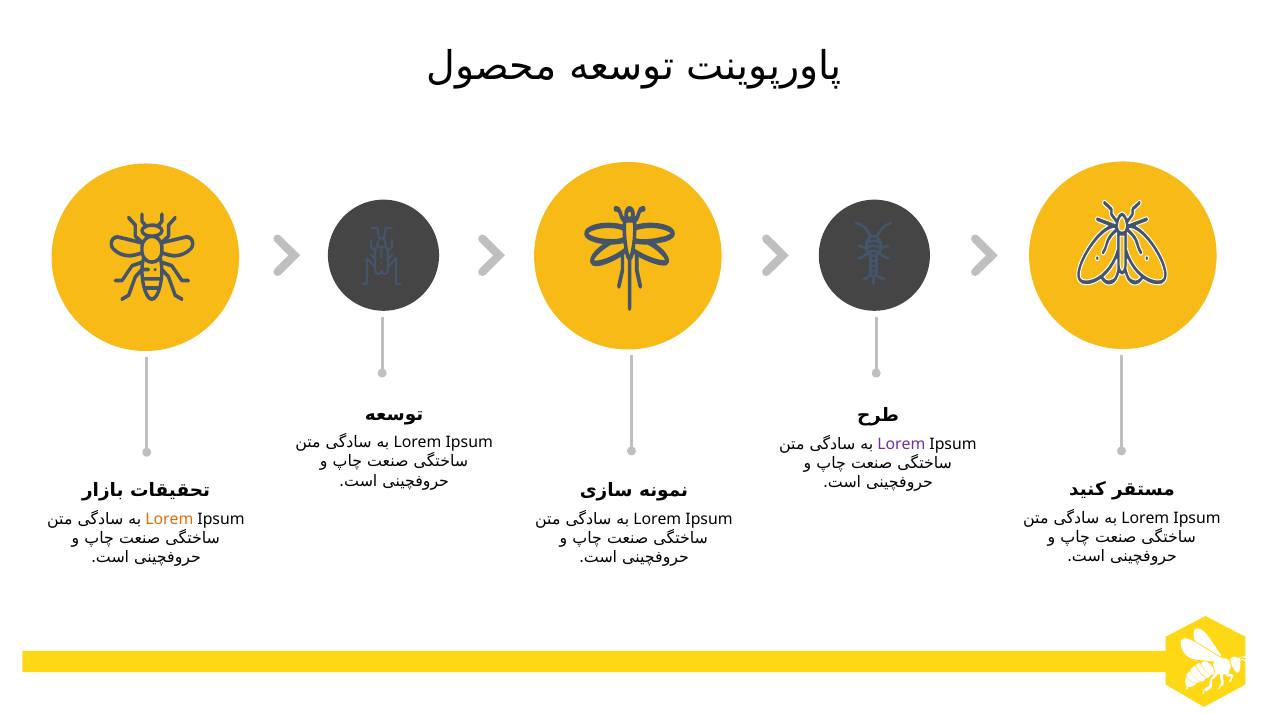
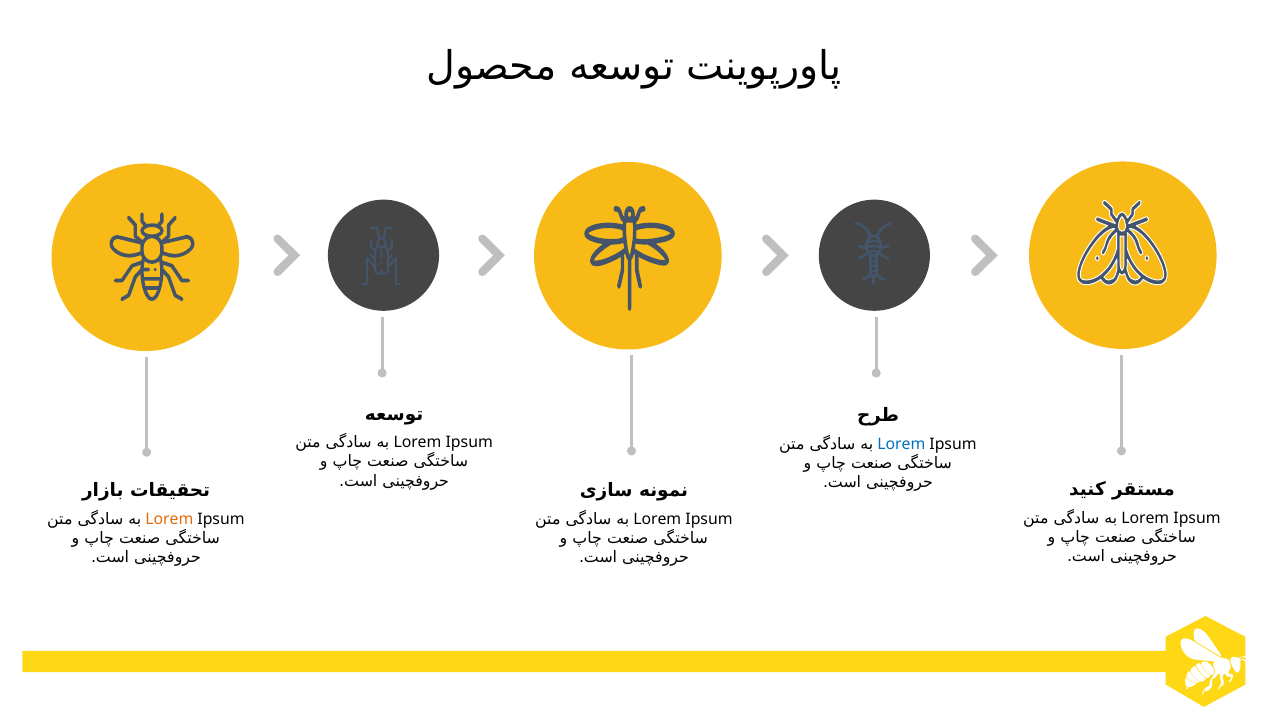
Lorem at (901, 444) colour: purple -> blue
